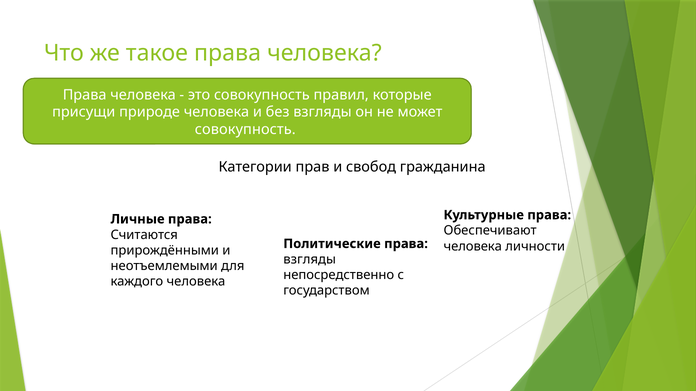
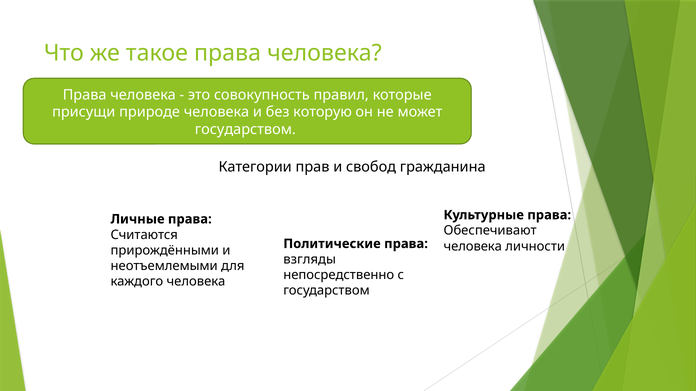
без взгляды: взгляды -> которую
совокупность at (245, 130): совокупность -> государством
